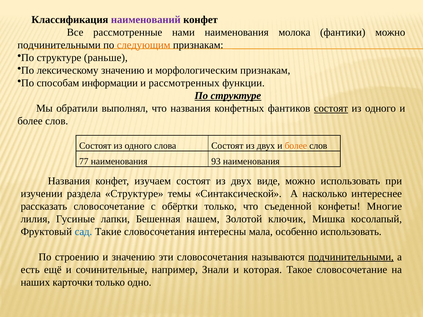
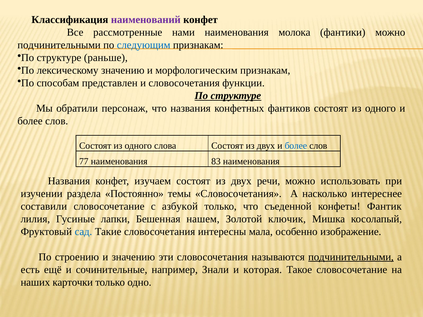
следующим colour: orange -> blue
информации: информации -> представлен
и рассмотренных: рассмотренных -> словосочетания
выполнял: выполнял -> персонаж
состоят at (331, 109) underline: present -> none
более at (296, 146) colour: orange -> blue
93: 93 -> 83
виде: виде -> речи
раздела Структуре: Структуре -> Постоянно
темы Синтаксической: Синтаксической -> Словосочетания
рассказать: рассказать -> составили
обёртки: обёртки -> азбукой
Многие: Многие -> Фантик
особенно использовать: использовать -> изображение
